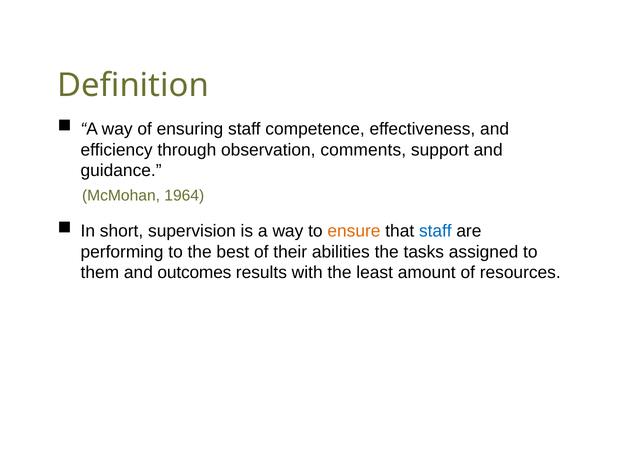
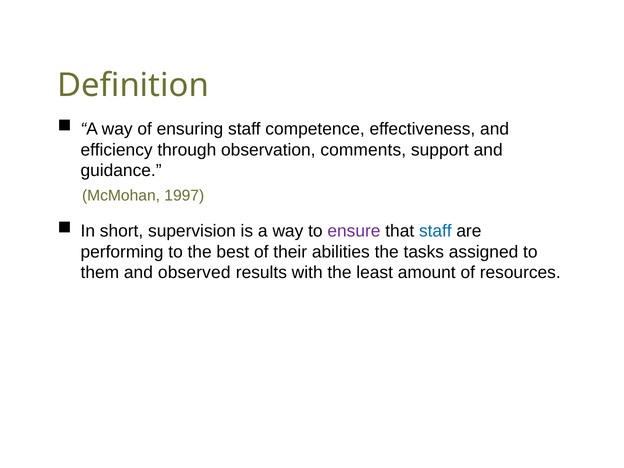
1964: 1964 -> 1997
ensure colour: orange -> purple
outcomes: outcomes -> observed
